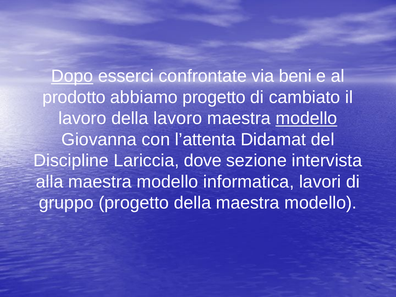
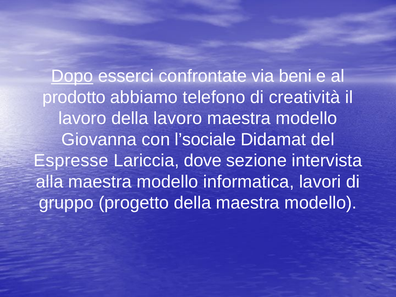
abbiamo progetto: progetto -> telefono
cambiato: cambiato -> creatività
modello at (306, 118) underline: present -> none
l’attenta: l’attenta -> l’sociale
Discipline: Discipline -> Espresse
